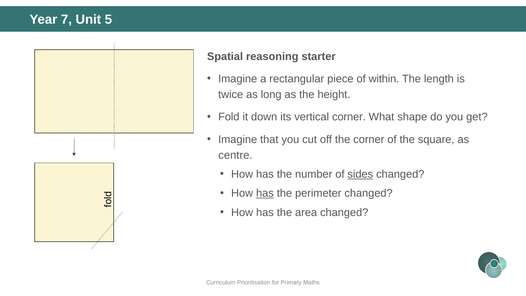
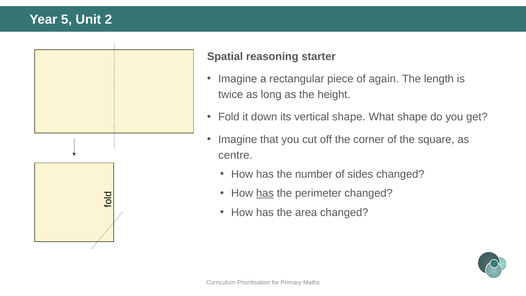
7: 7 -> 5
5: 5 -> 2
within: within -> again
vertical corner: corner -> shape
sides underline: present -> none
